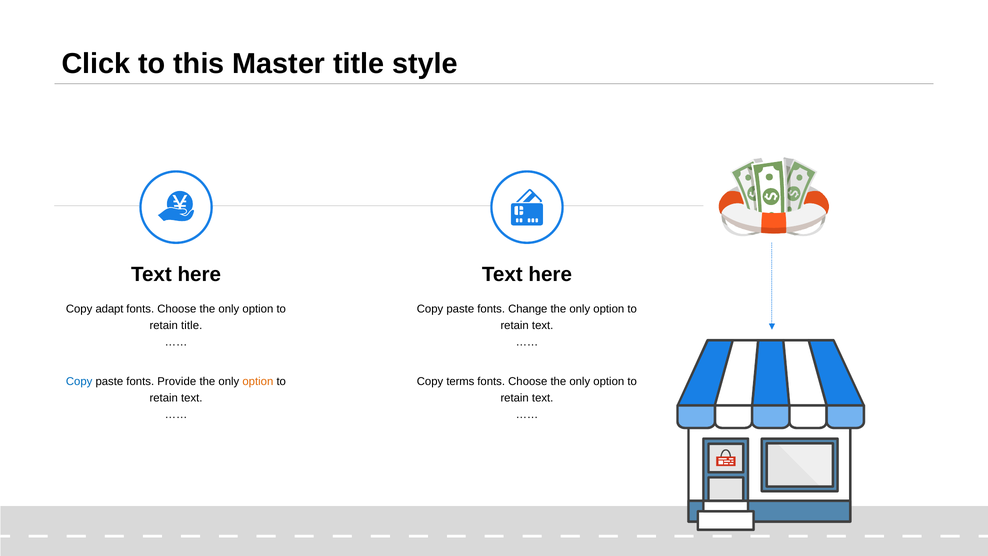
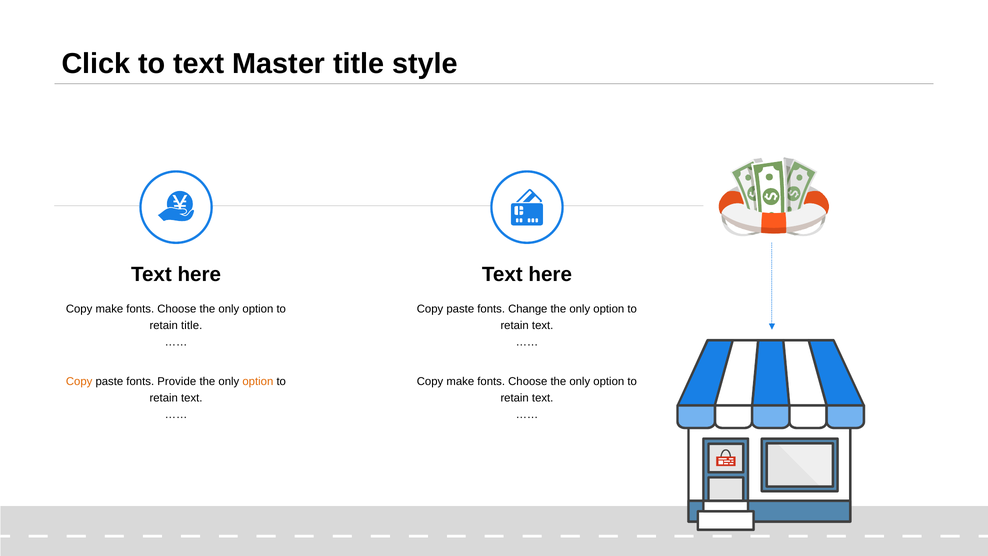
to this: this -> text
adapt at (109, 309): adapt -> make
Copy at (79, 382) colour: blue -> orange
terms at (460, 382): terms -> make
